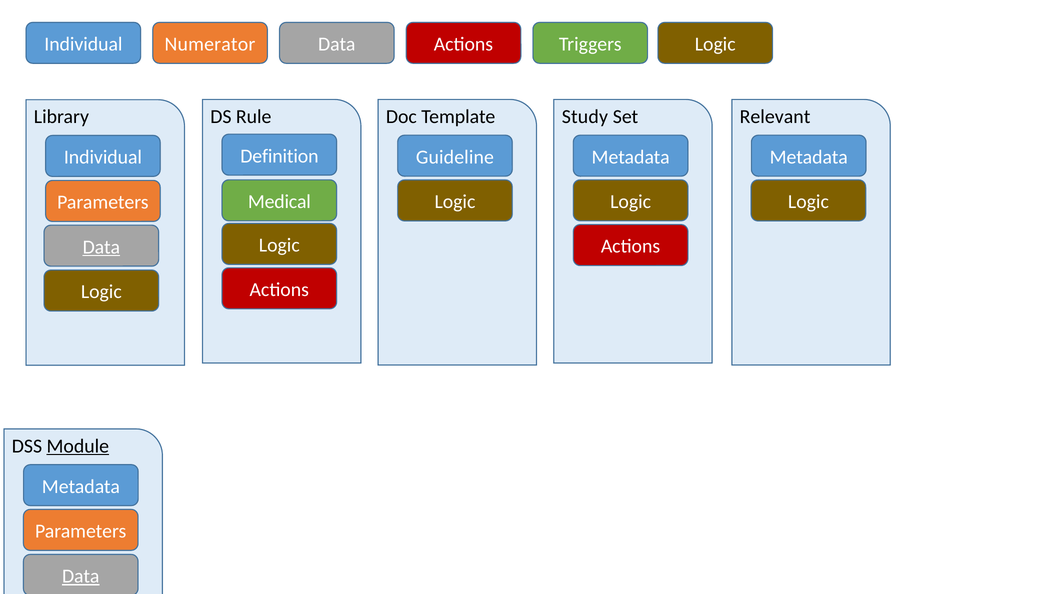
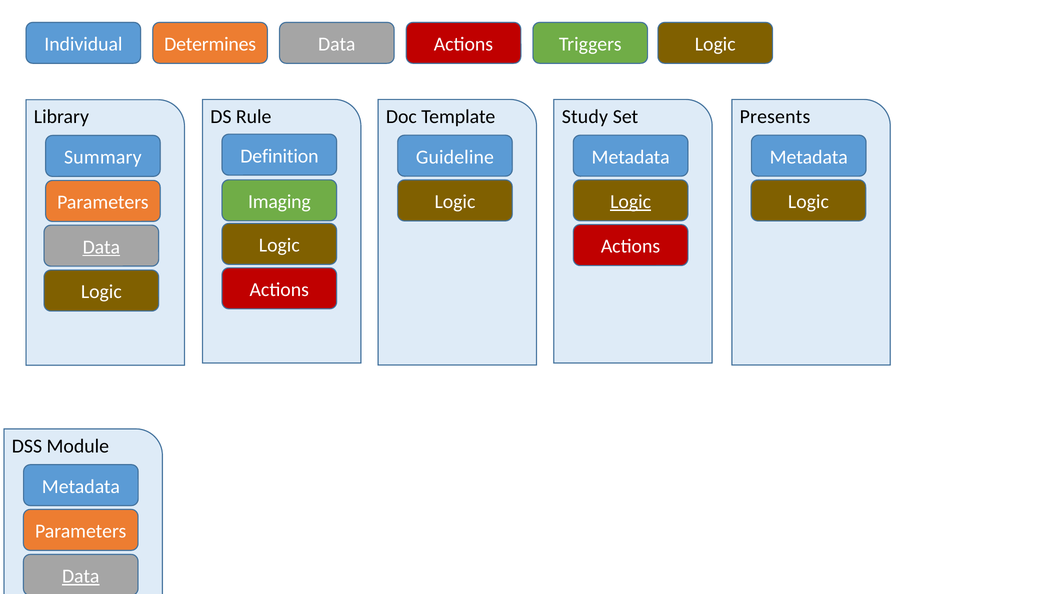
Numerator: Numerator -> Determines
Relevant: Relevant -> Presents
Individual at (103, 157): Individual -> Summary
Medical: Medical -> Imaging
Logic at (631, 202) underline: none -> present
Module underline: present -> none
